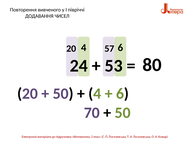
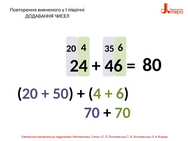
57: 57 -> 35
53: 53 -> 46
50 at (123, 113): 50 -> 70
